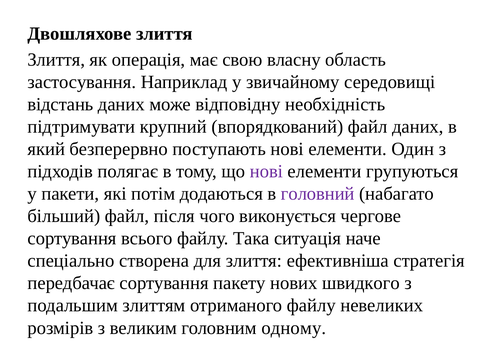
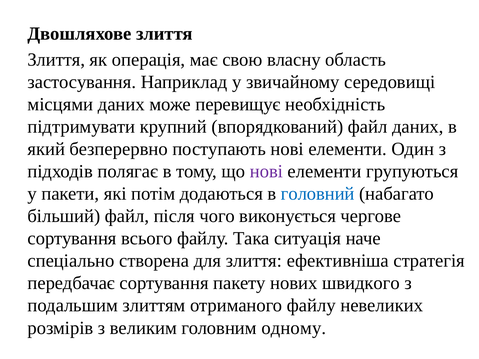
відстань: відстань -> місцями
відповідну: відповідну -> перевищує
головний colour: purple -> blue
